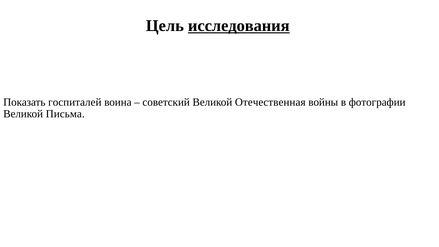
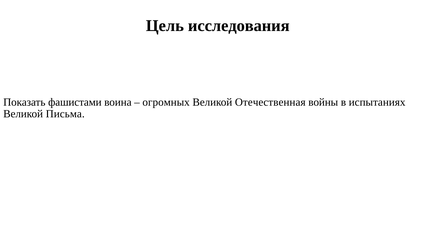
исследования underline: present -> none
госпиталей: госпиталей -> фашистами
советский: советский -> огромных
фотографии: фотографии -> испытаниях
